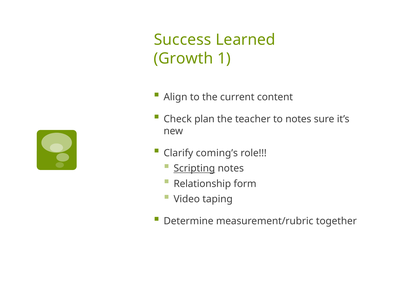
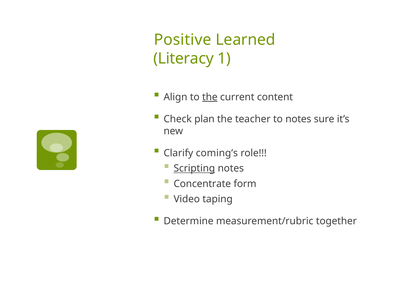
Success: Success -> Positive
Growth: Growth -> Literacy
the at (210, 97) underline: none -> present
Relationship: Relationship -> Concentrate
